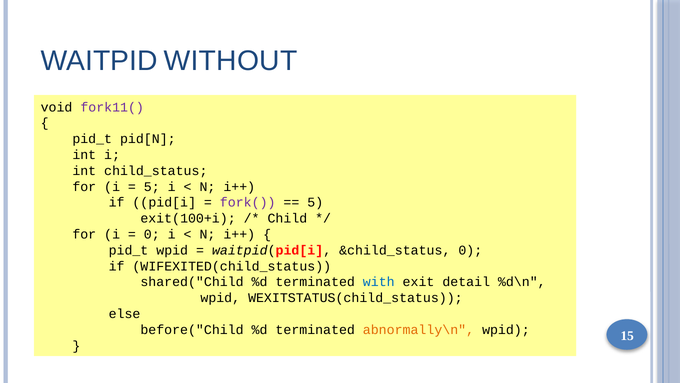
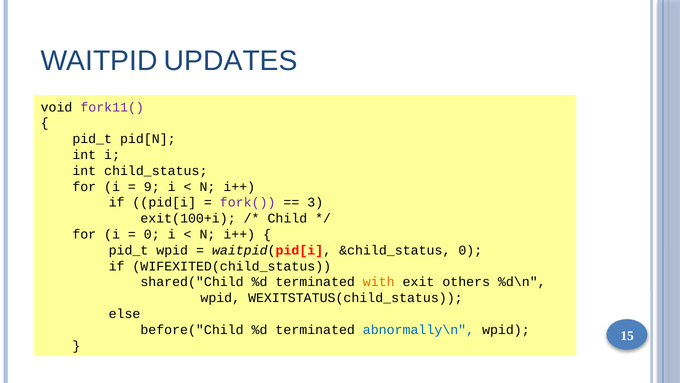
WITHOUT: WITHOUT -> UPDATES
5 at (152, 186): 5 -> 9
5 at (315, 202): 5 -> 3
with colour: blue -> orange
detail: detail -> others
abnormally\n colour: orange -> blue
